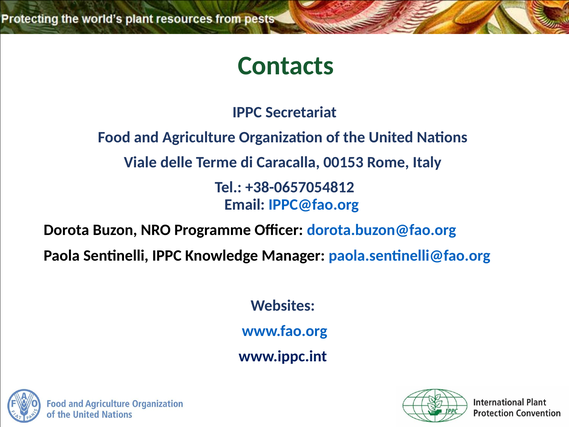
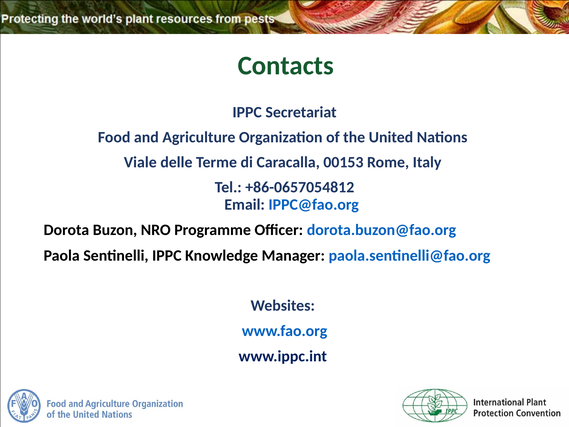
+38-0657054812: +38-0657054812 -> +86-0657054812
